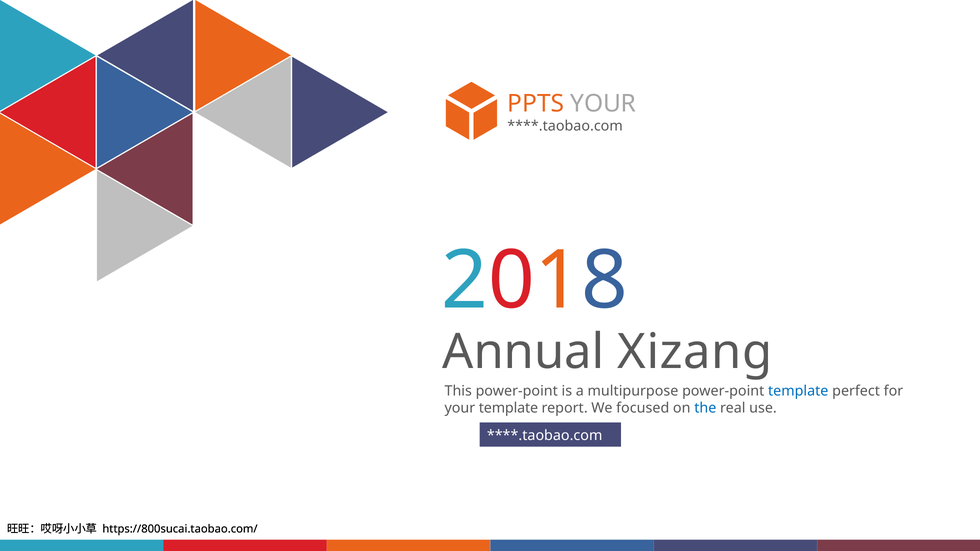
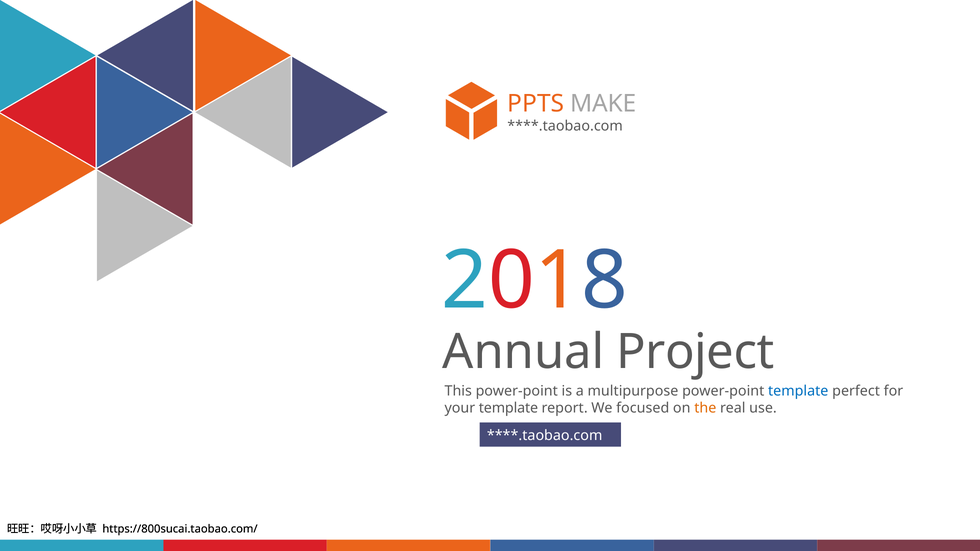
PPTS YOUR: YOUR -> MAKE
Xizang: Xizang -> Project
the colour: blue -> orange
